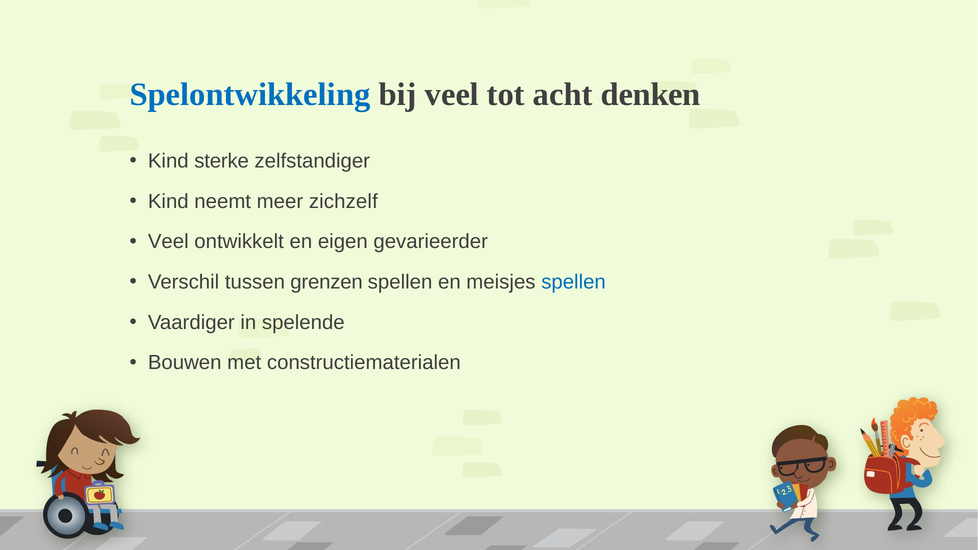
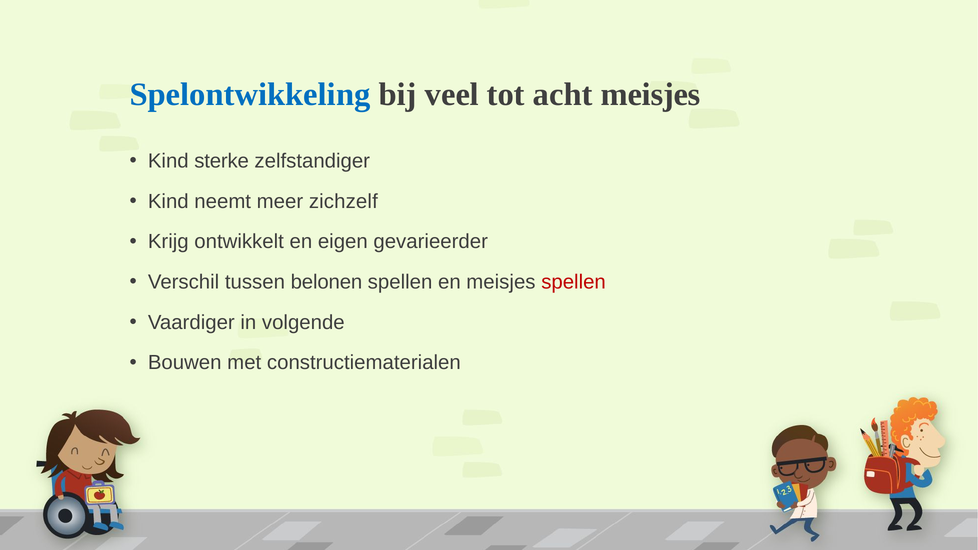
acht denken: denken -> meisjes
Veel at (168, 242): Veel -> Krijg
grenzen: grenzen -> belonen
spellen at (574, 282) colour: blue -> red
spelende: spelende -> volgende
